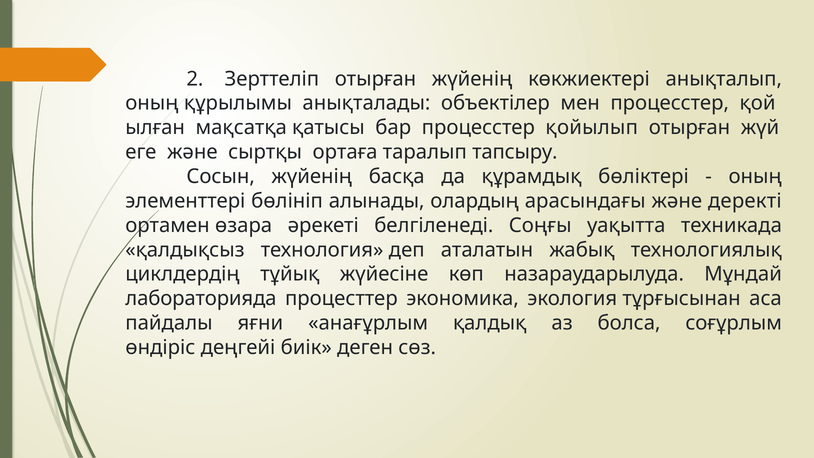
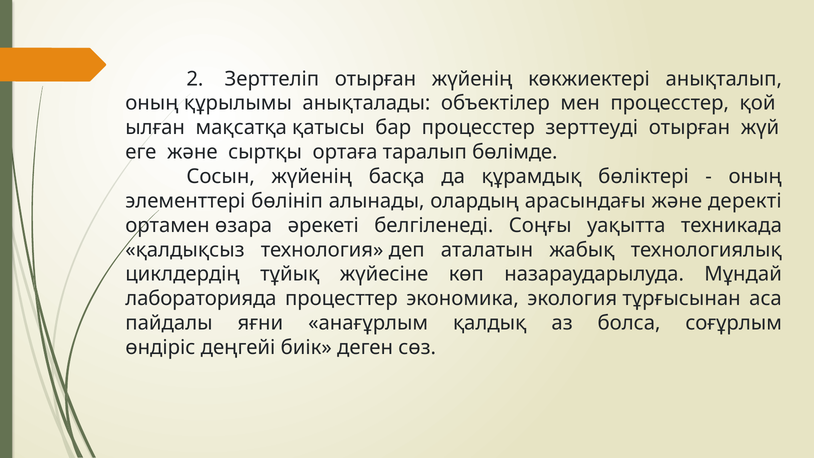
қойылып: қойылып -> зерттеуді
тапсыру: тапсыру -> бөлімде
